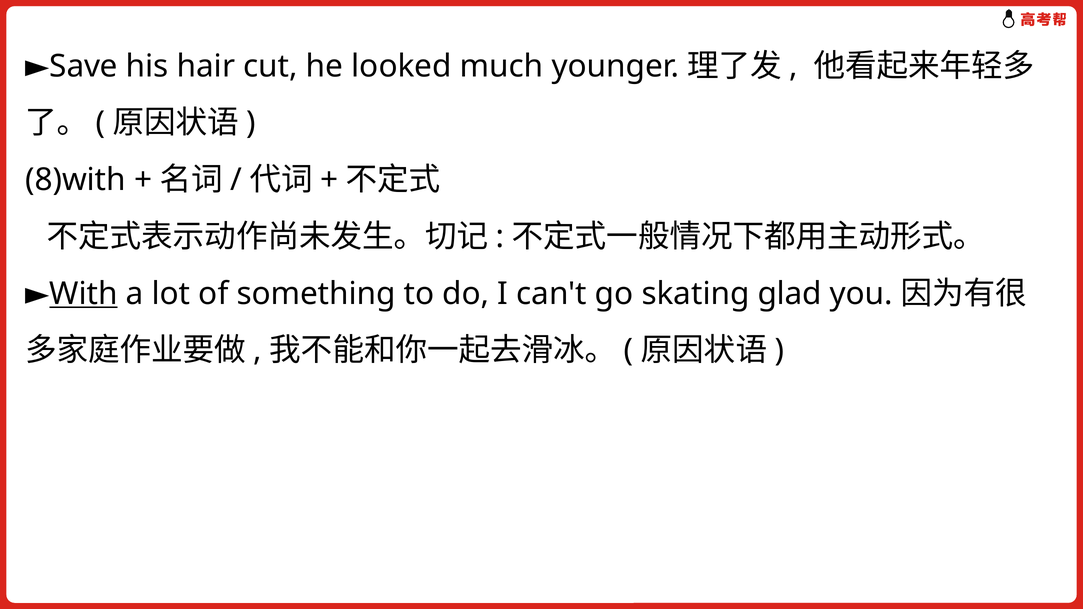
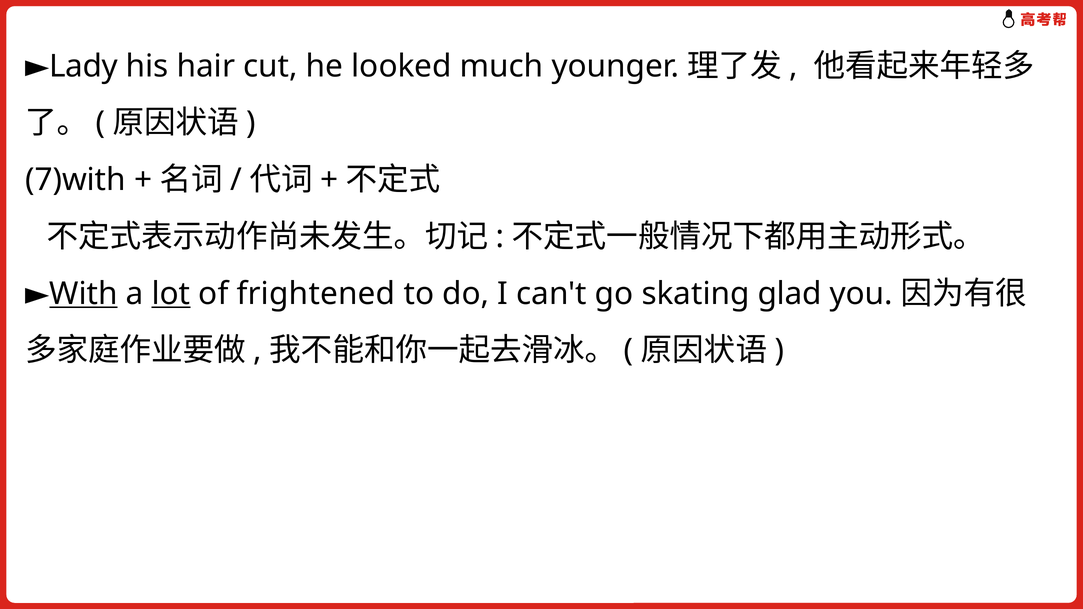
Save: Save -> Lady
8)with: 8)with -> 7)with
lot underline: none -> present
something: something -> frightened
